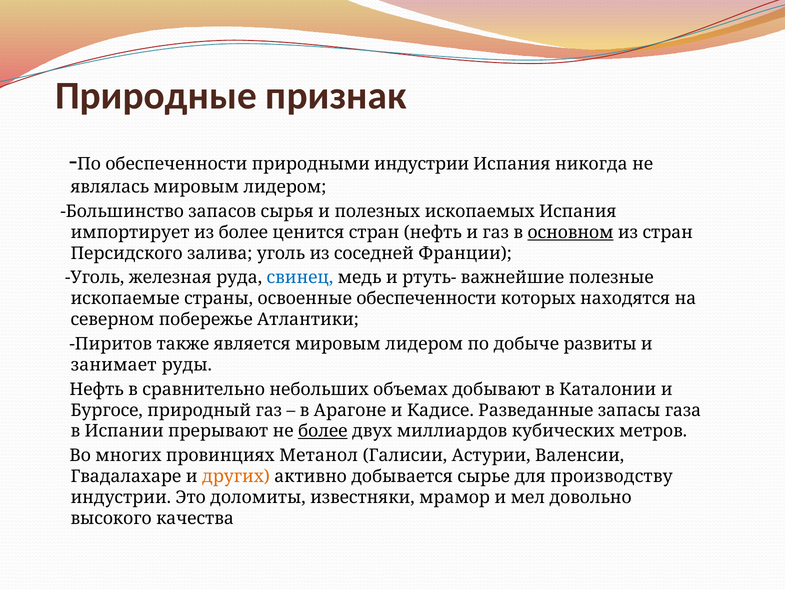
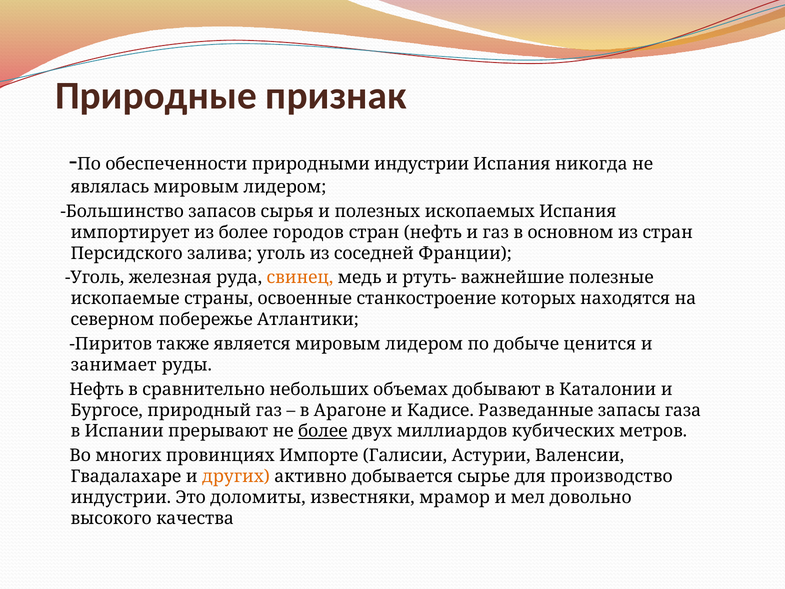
ценится: ценится -> городов
основном underline: present -> none
свинец colour: blue -> orange
освоенные обеспеченности: обеспеченности -> станкостроение
развиты: развиты -> ценится
Метанол: Метанол -> Импорте
производству: производству -> производство
